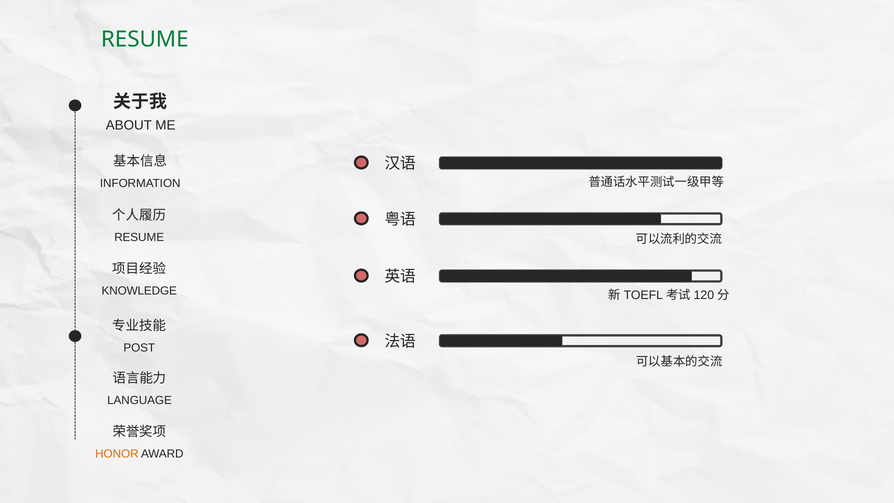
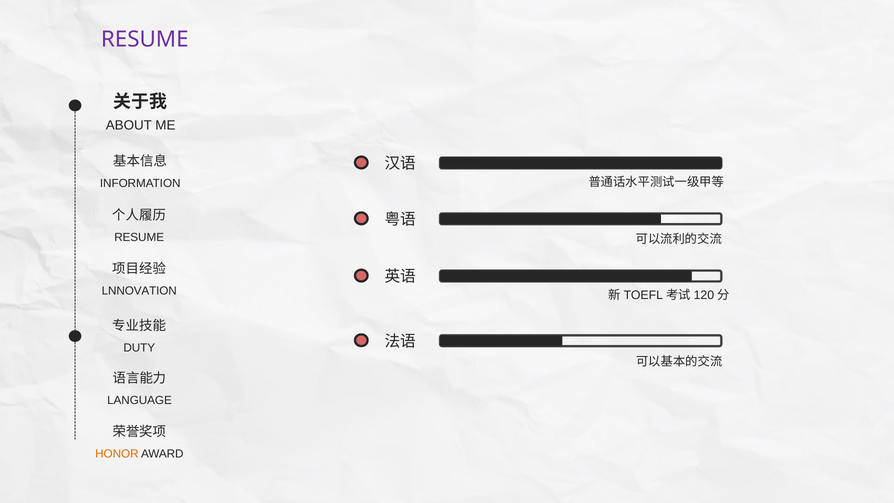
RESUME at (145, 40) colour: green -> purple
KNOWLEDGE: KNOWLEDGE -> LNNOVATION
POST: POST -> DUTY
